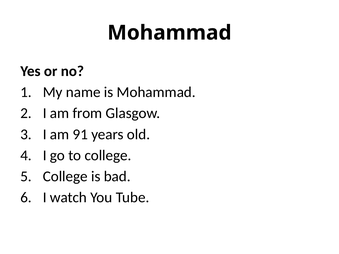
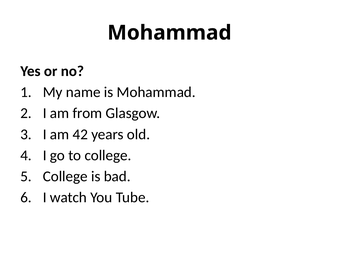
91: 91 -> 42
